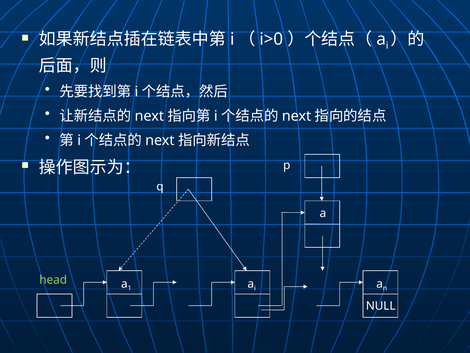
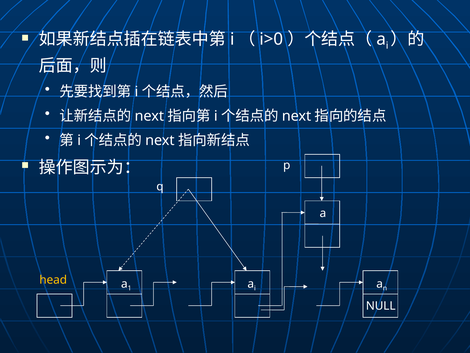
head colour: light green -> yellow
